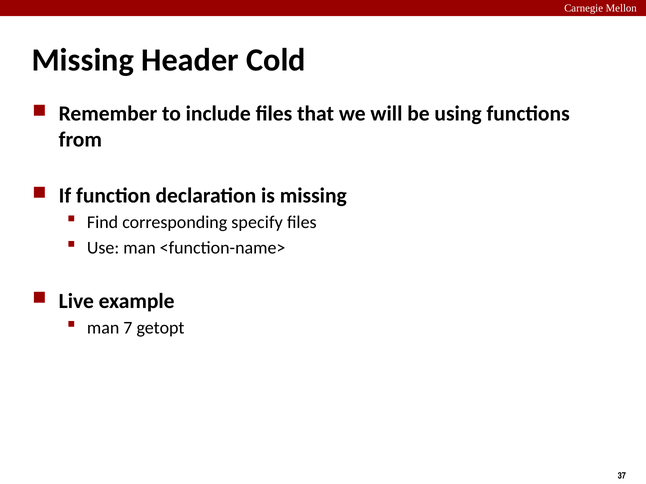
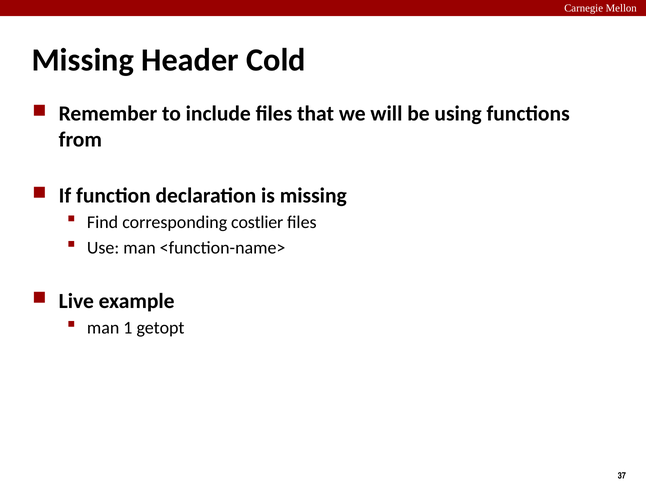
specify: specify -> costlier
7: 7 -> 1
